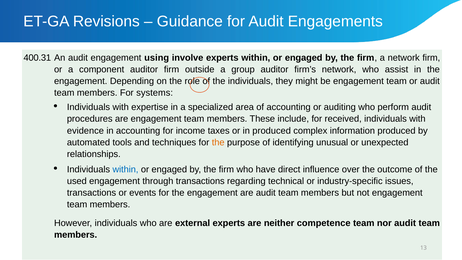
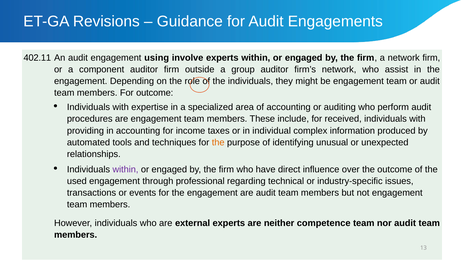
400.31: 400.31 -> 402.11
For systems: systems -> outcome
evidence: evidence -> providing
in produced: produced -> individual
within at (125, 169) colour: blue -> purple
through transactions: transactions -> professional
